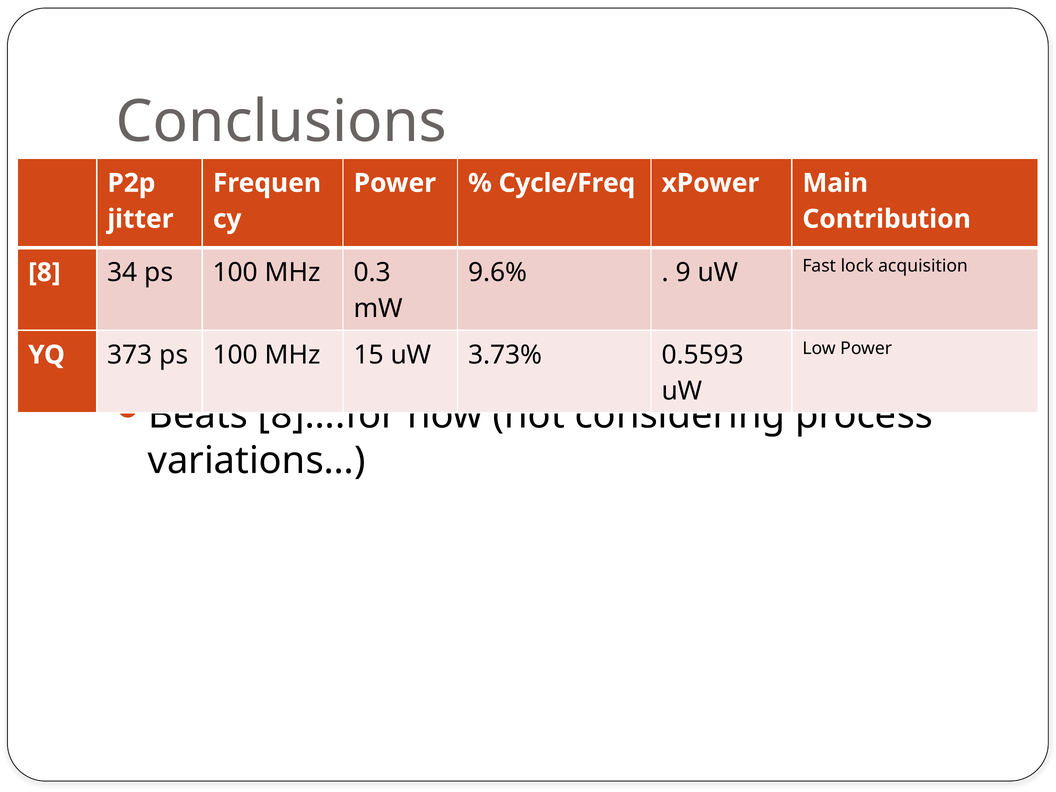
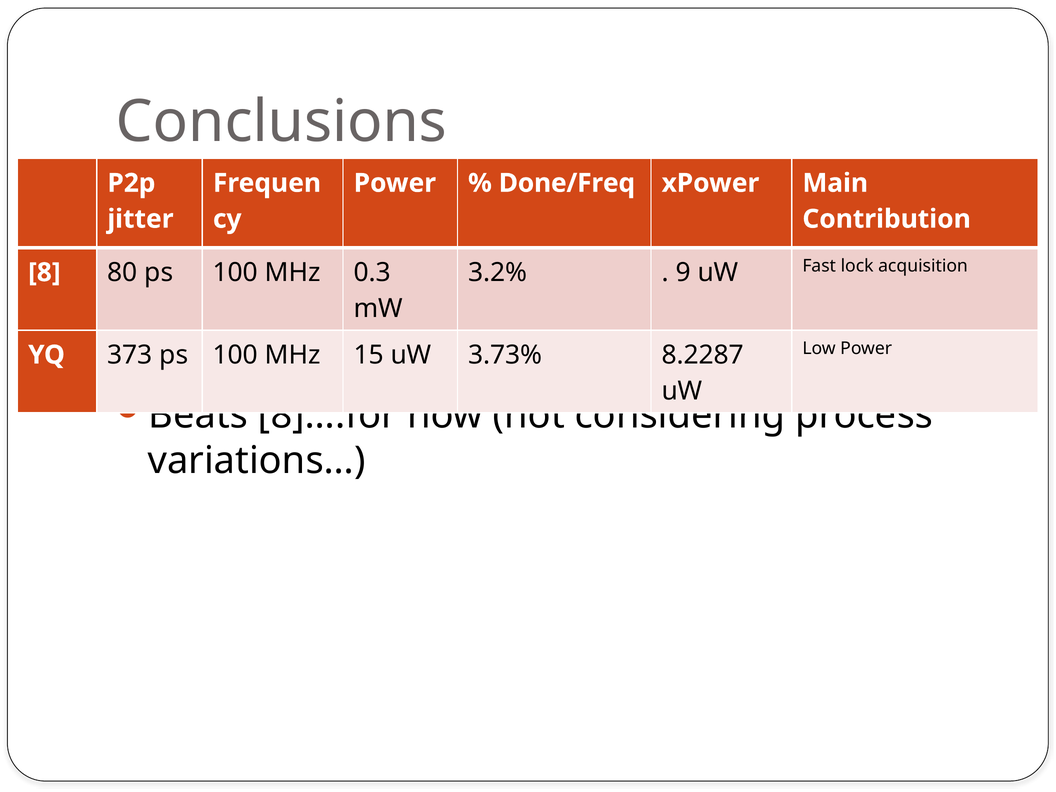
Cycle/Freq: Cycle/Freq -> Done/Freq
9.6%: 9.6% -> 3.2%
34: 34 -> 80
0.5593: 0.5593 -> 8.2287
